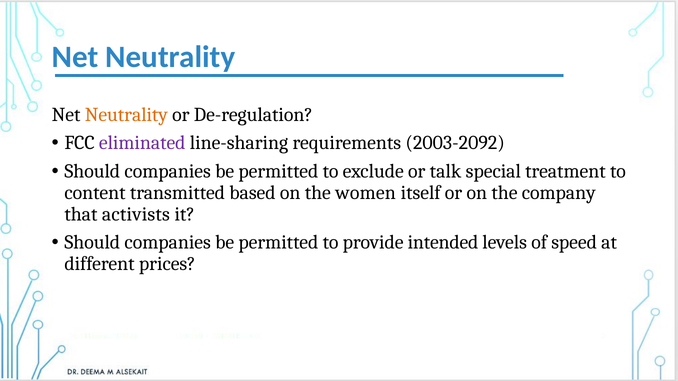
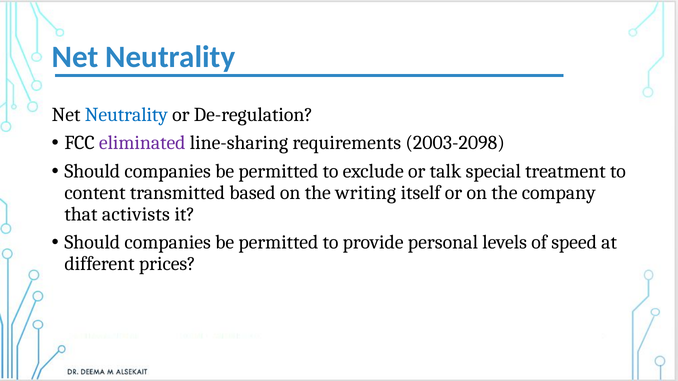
Neutrality at (126, 115) colour: orange -> blue
2003-2092: 2003-2092 -> 2003-2098
women: women -> writing
intended: intended -> personal
